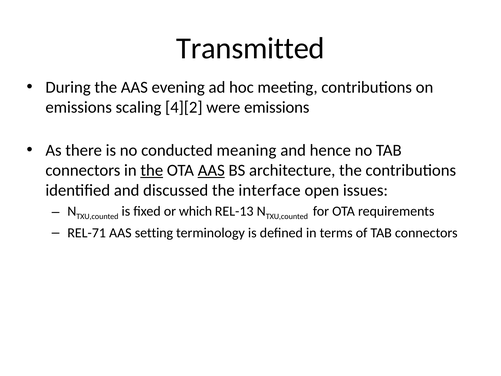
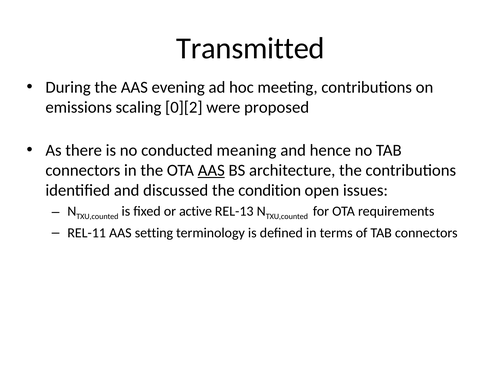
4][2: 4][2 -> 0][2
were emissions: emissions -> proposed
the at (152, 170) underline: present -> none
interface: interface -> condition
which: which -> active
REL-71: REL-71 -> REL-11
